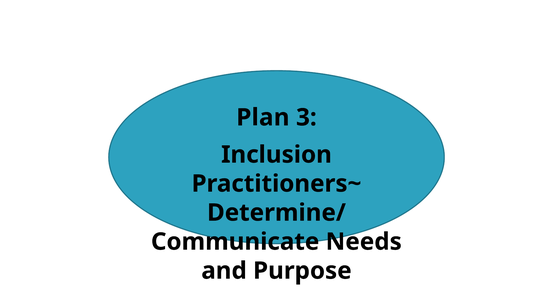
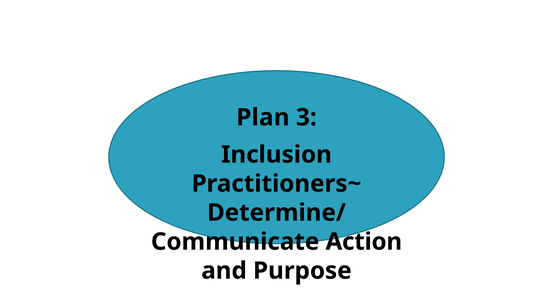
Needs: Needs -> Action
